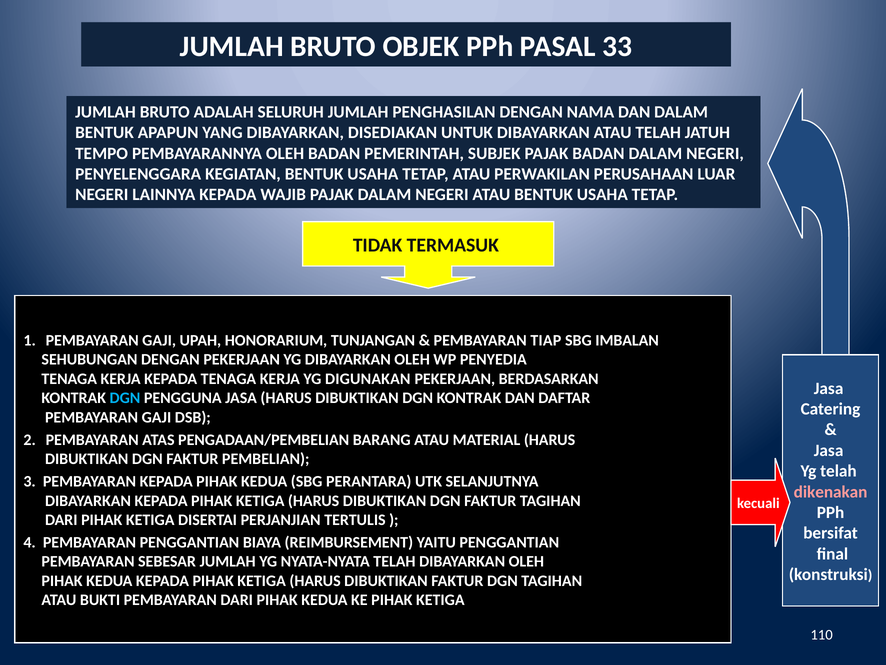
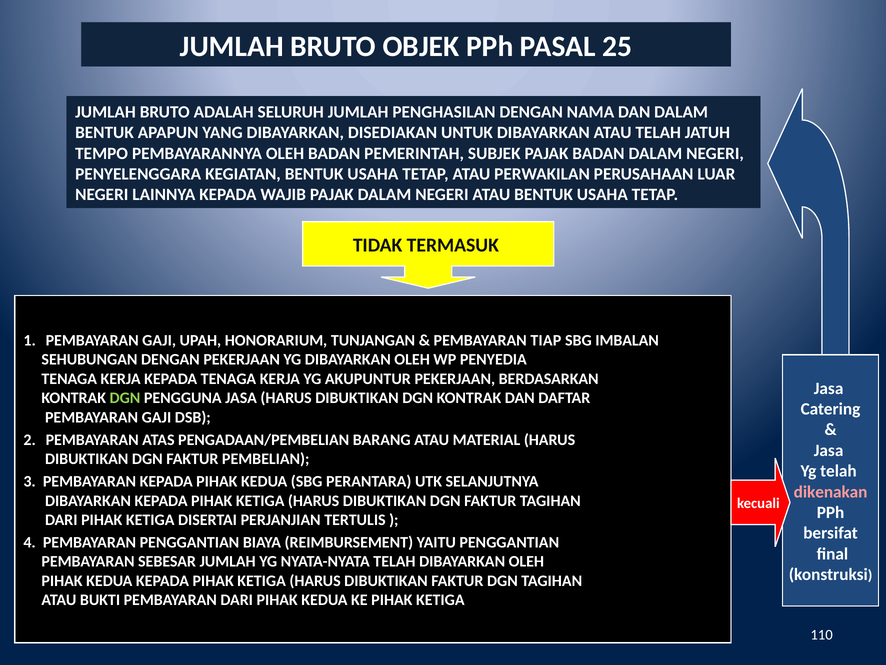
33: 33 -> 25
DIGUNAKAN: DIGUNAKAN -> AKUPUNTUR
DGN at (125, 398) colour: light blue -> light green
